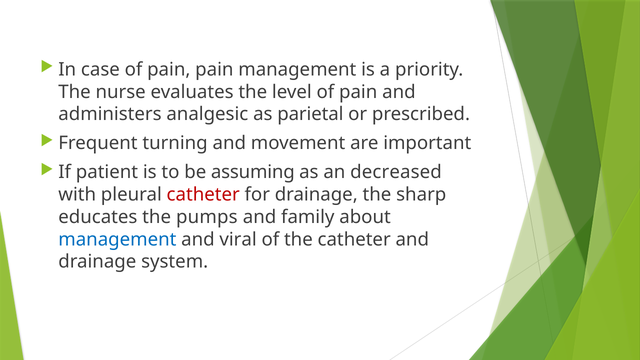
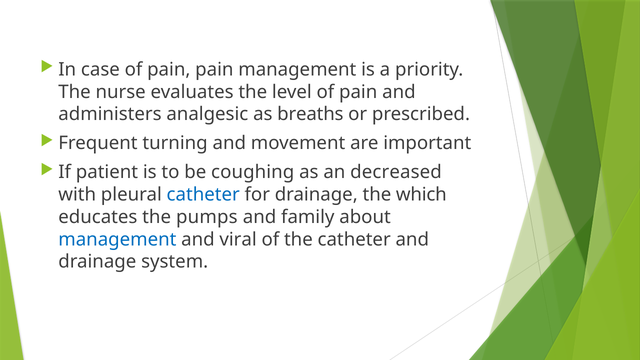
parietal: parietal -> breaths
assuming: assuming -> coughing
catheter at (203, 195) colour: red -> blue
sharp: sharp -> which
